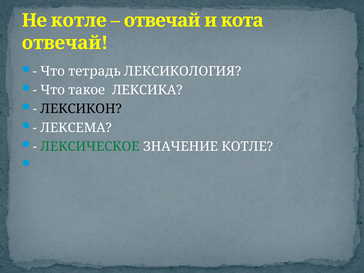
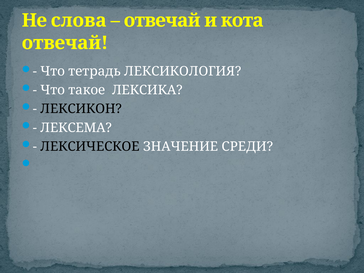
Не котле: котле -> слова
ЛЕКСИЧЕСКОЕ colour: green -> black
ЗНАЧЕНИЕ КОТЛЕ: КОТЛЕ -> СРЕДИ
